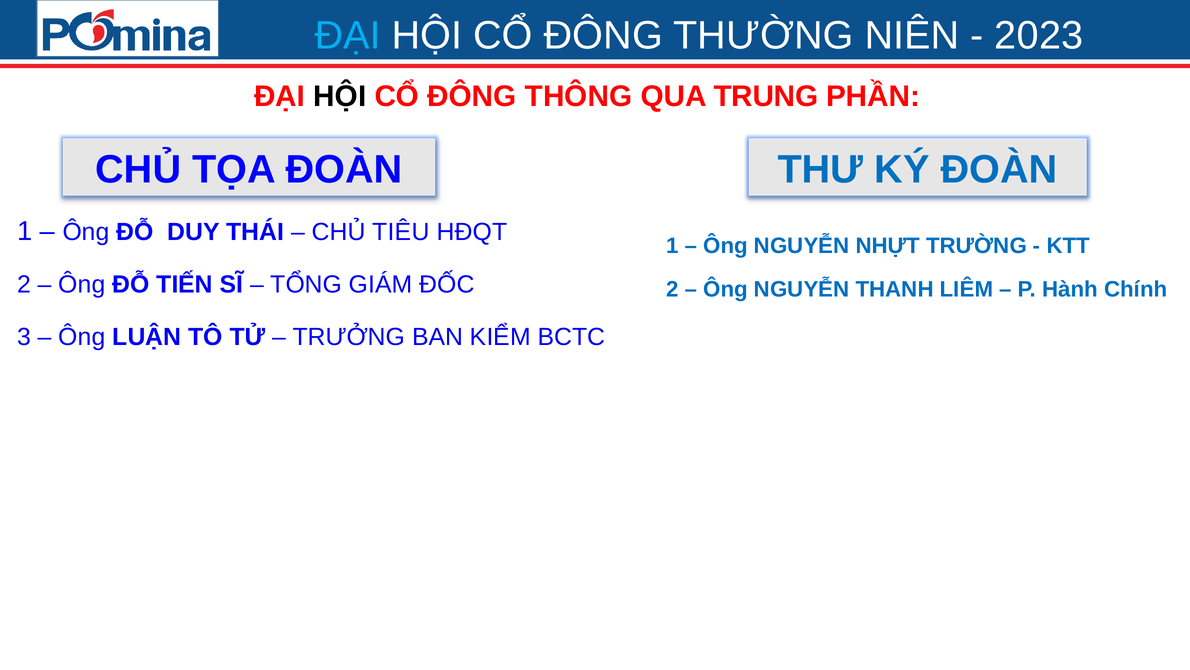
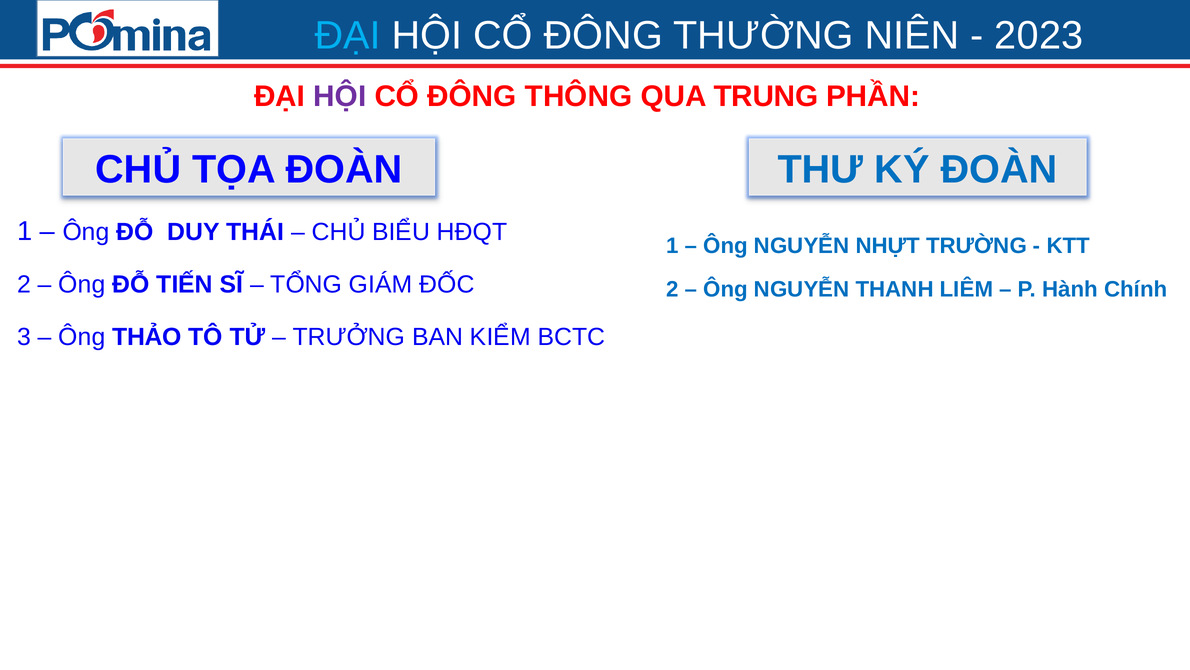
HỘI at (340, 96) colour: black -> purple
TIÊU: TIÊU -> BIỂU
LUẬN: LUẬN -> THẢO
